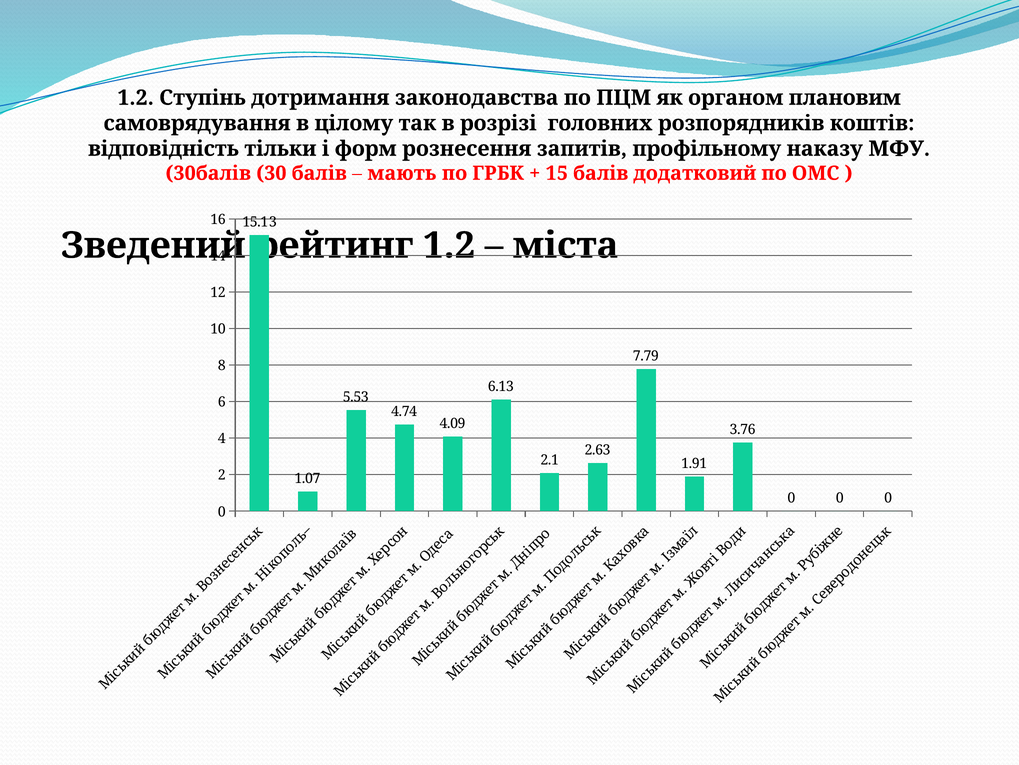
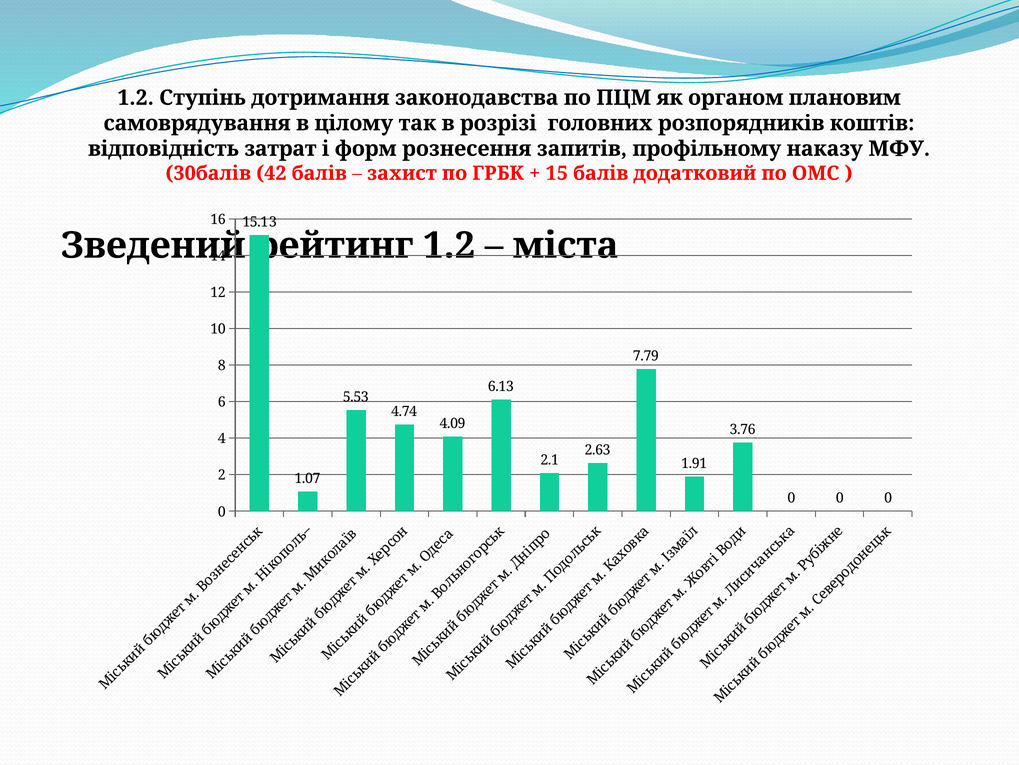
тільки: тільки -> затрат
30: 30 -> 42
мають: мають -> захист
